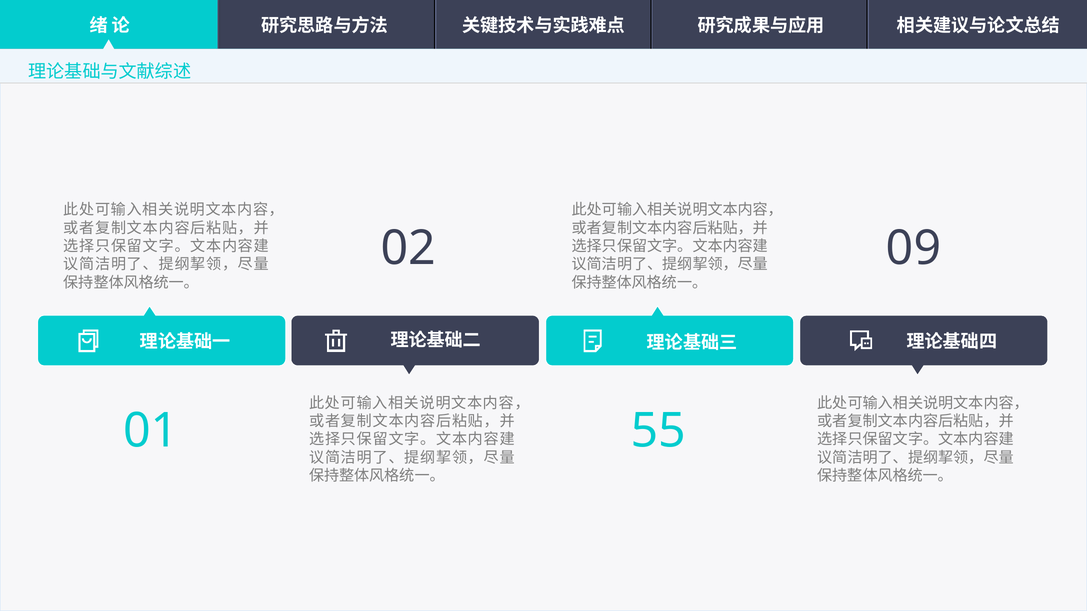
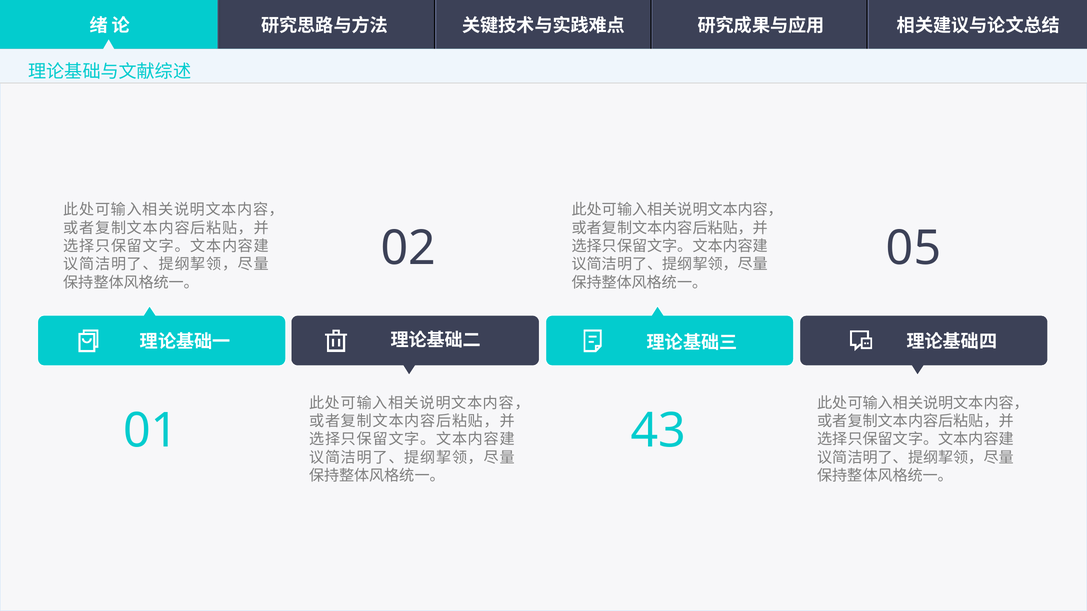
09: 09 -> 05
55: 55 -> 43
